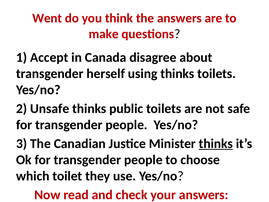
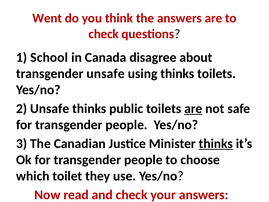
make at (104, 34): make -> check
Accept: Accept -> School
transgender herself: herself -> unsafe
are at (193, 109) underline: none -> present
